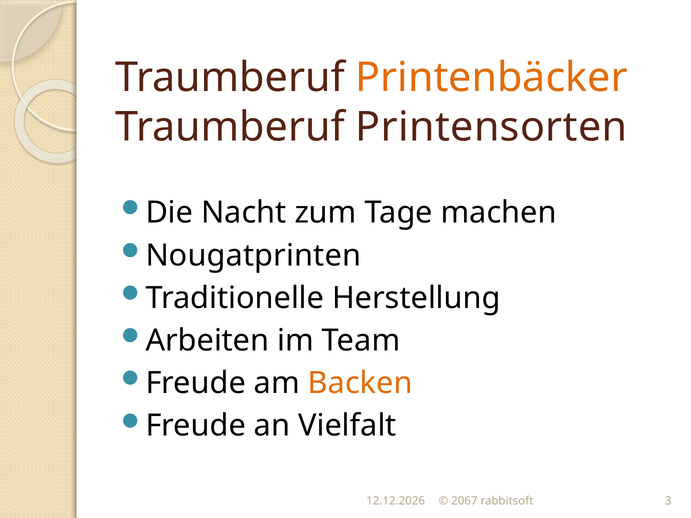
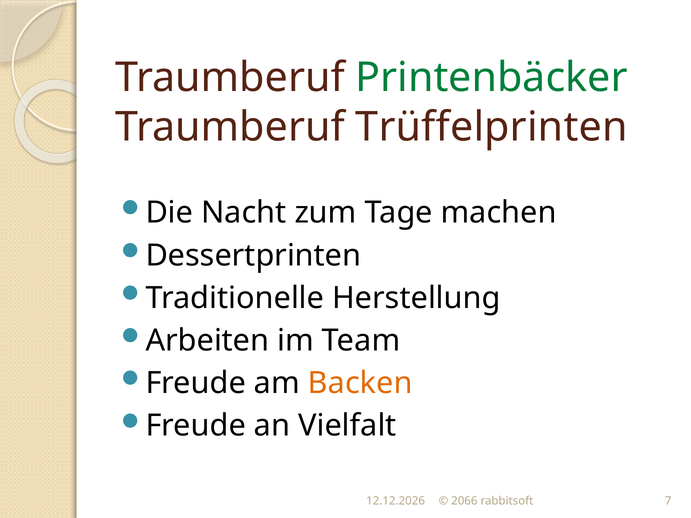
Printenbäcker colour: orange -> green
Printensorten: Printensorten -> Trüffelprinten
Nougatprinten: Nougatprinten -> Dessertprinten
2067: 2067 -> 2066
3: 3 -> 7
